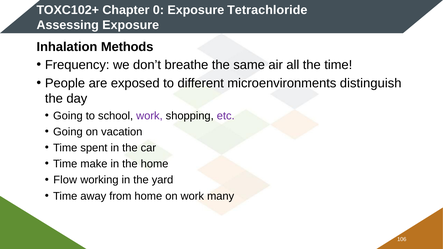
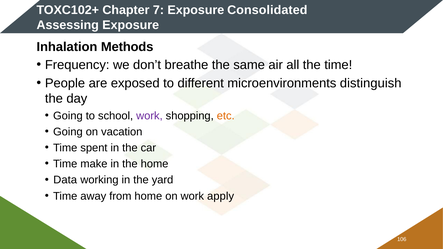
0: 0 -> 7
Tetrachloride: Tetrachloride -> Consolidated
etc colour: purple -> orange
Flow: Flow -> Data
many: many -> apply
